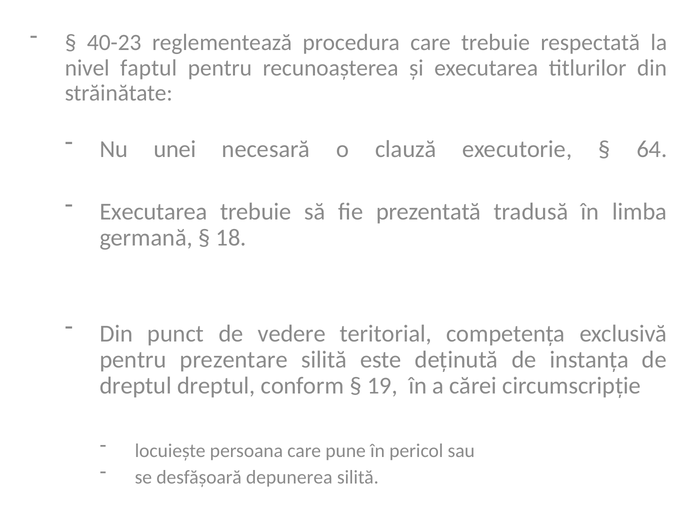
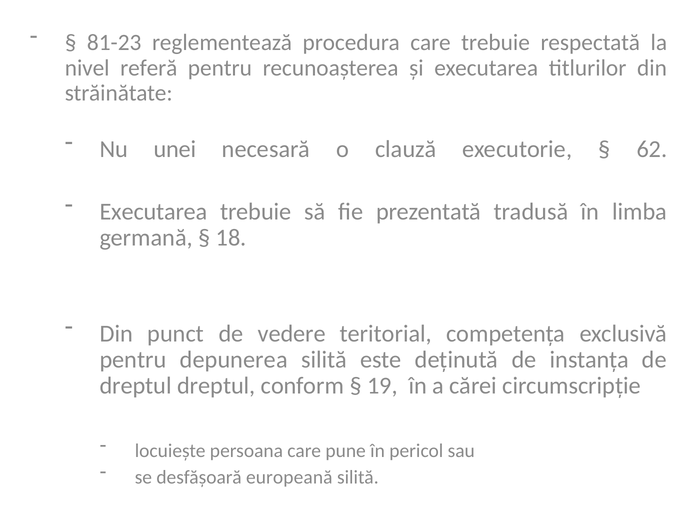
40-23: 40-23 -> 81-23
faptul: faptul -> referă
64: 64 -> 62
prezentare: prezentare -> depunerea
depunerea: depunerea -> europeană
